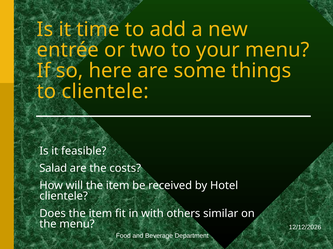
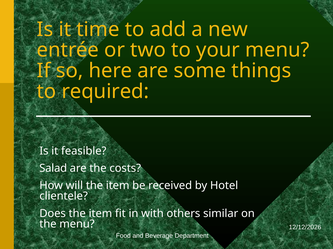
to clientele: clientele -> required
